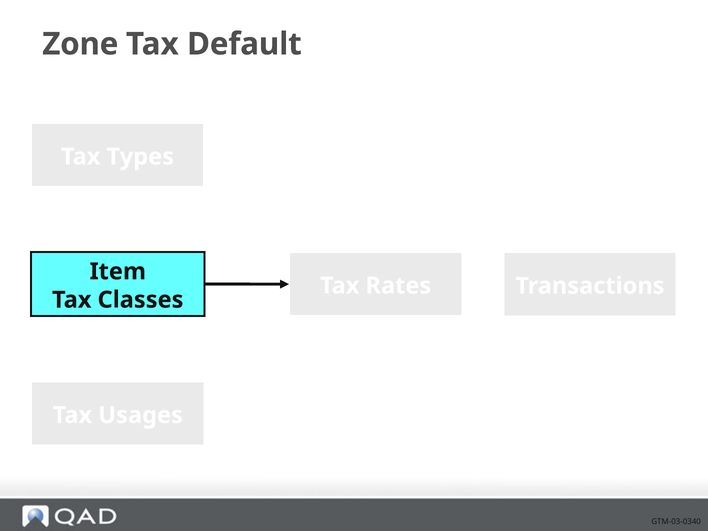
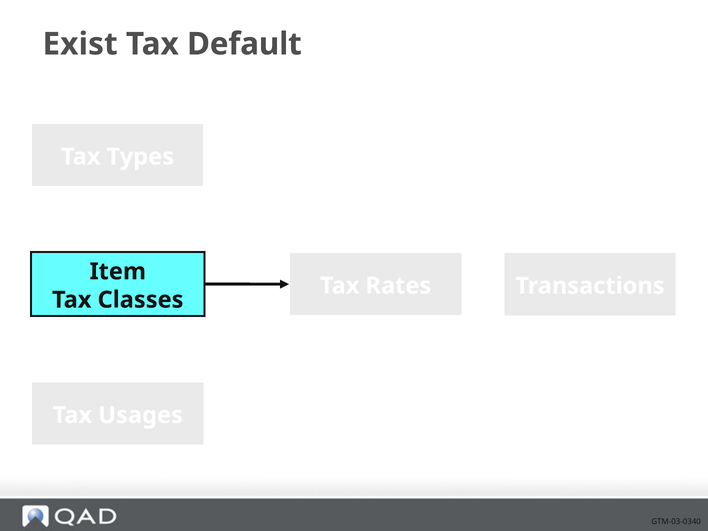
Zone: Zone -> Exist
